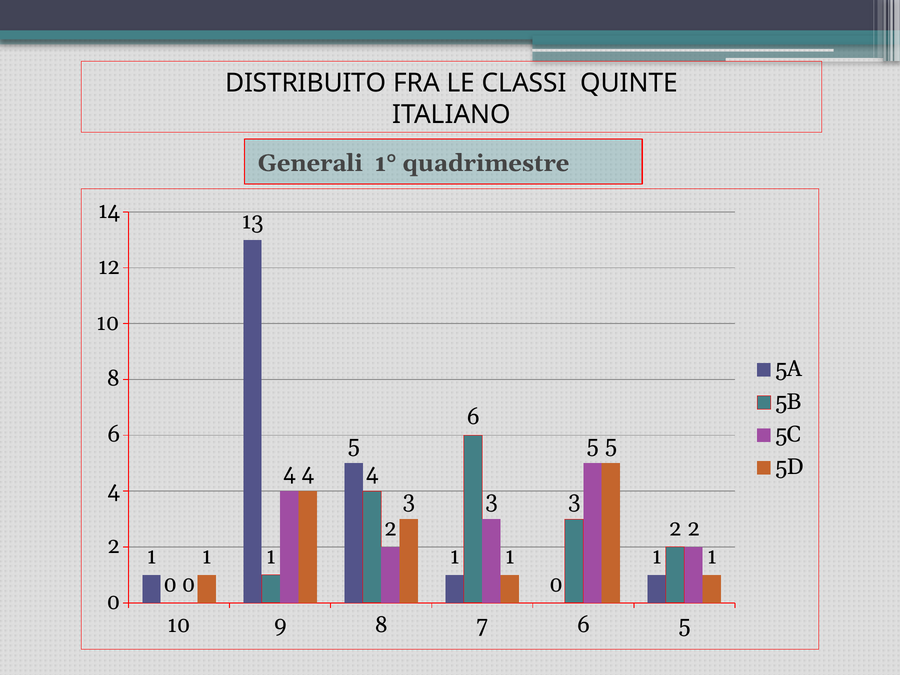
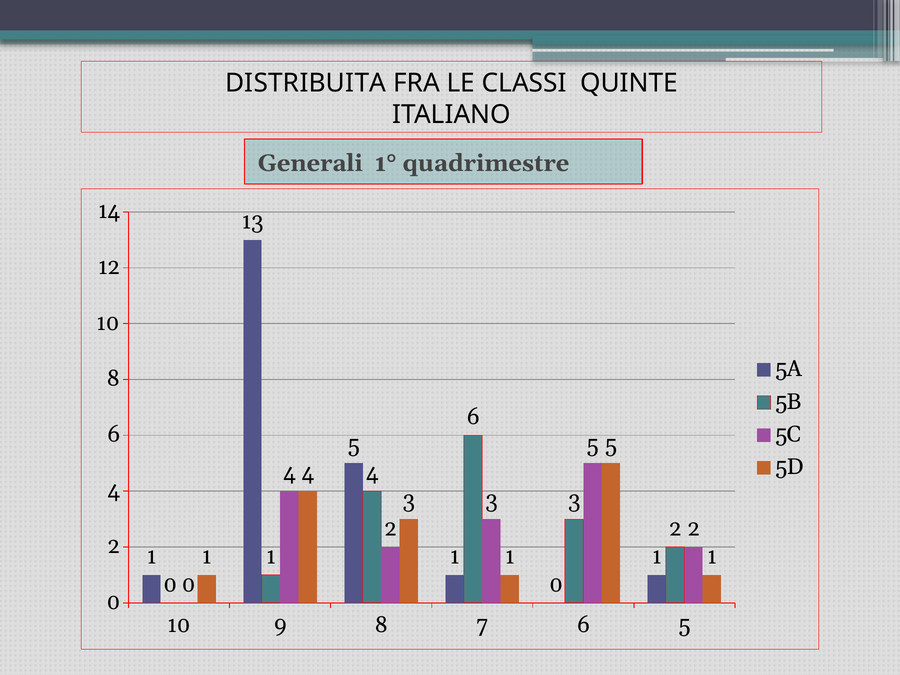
DISTRIBUITO: DISTRIBUITO -> DISTRIBUITA
